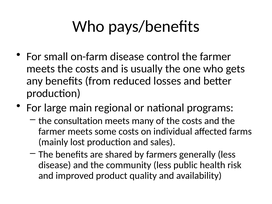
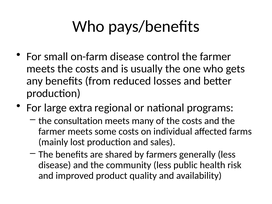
main: main -> extra
